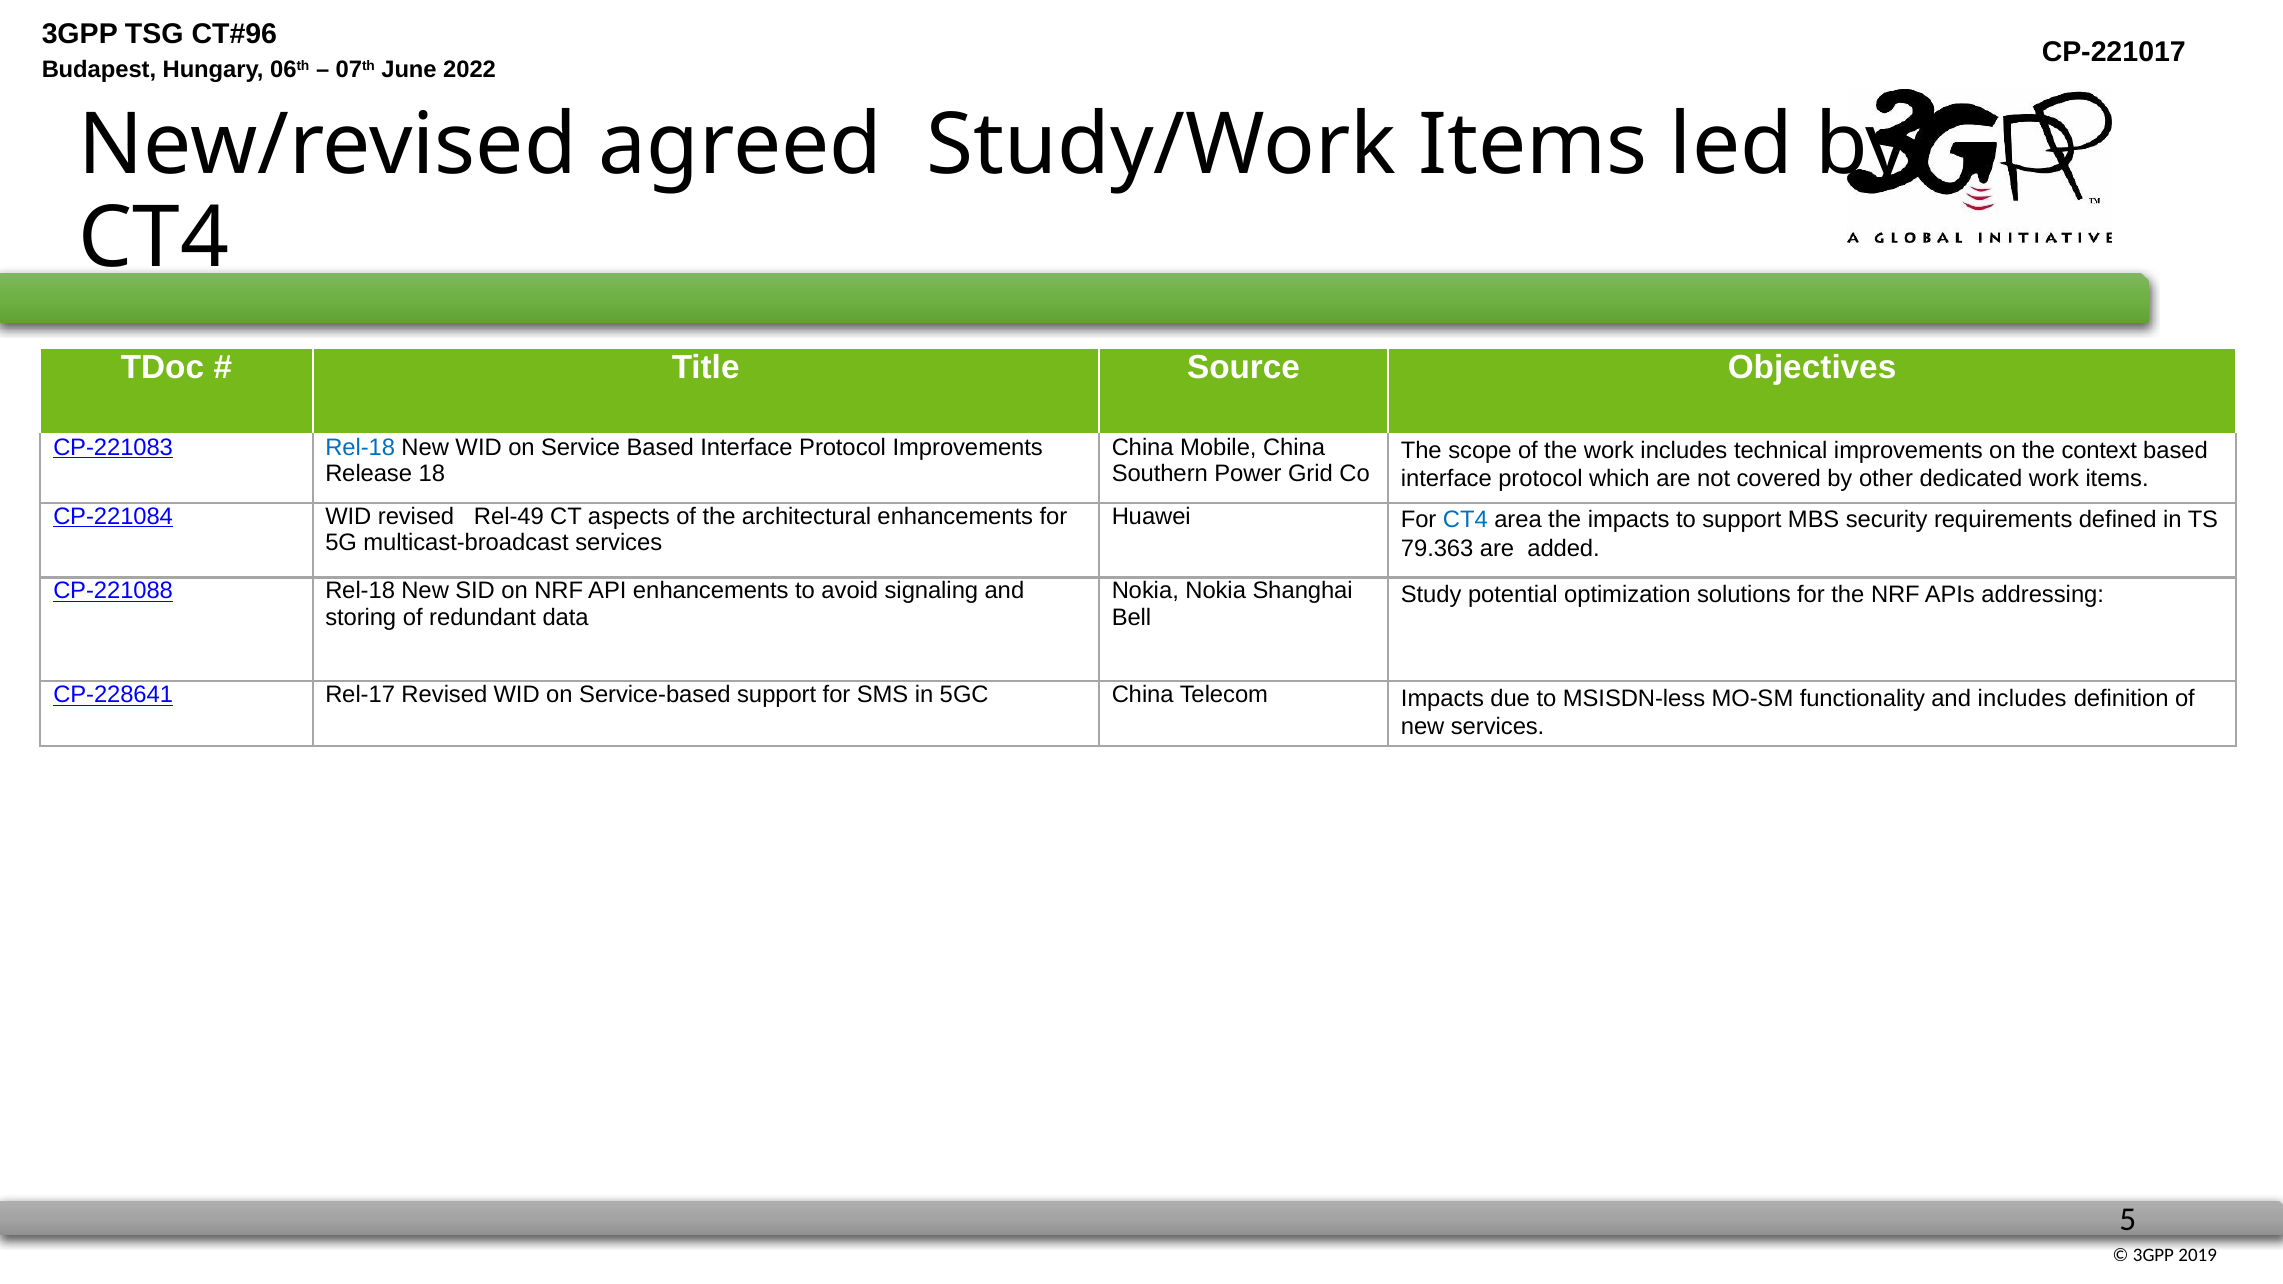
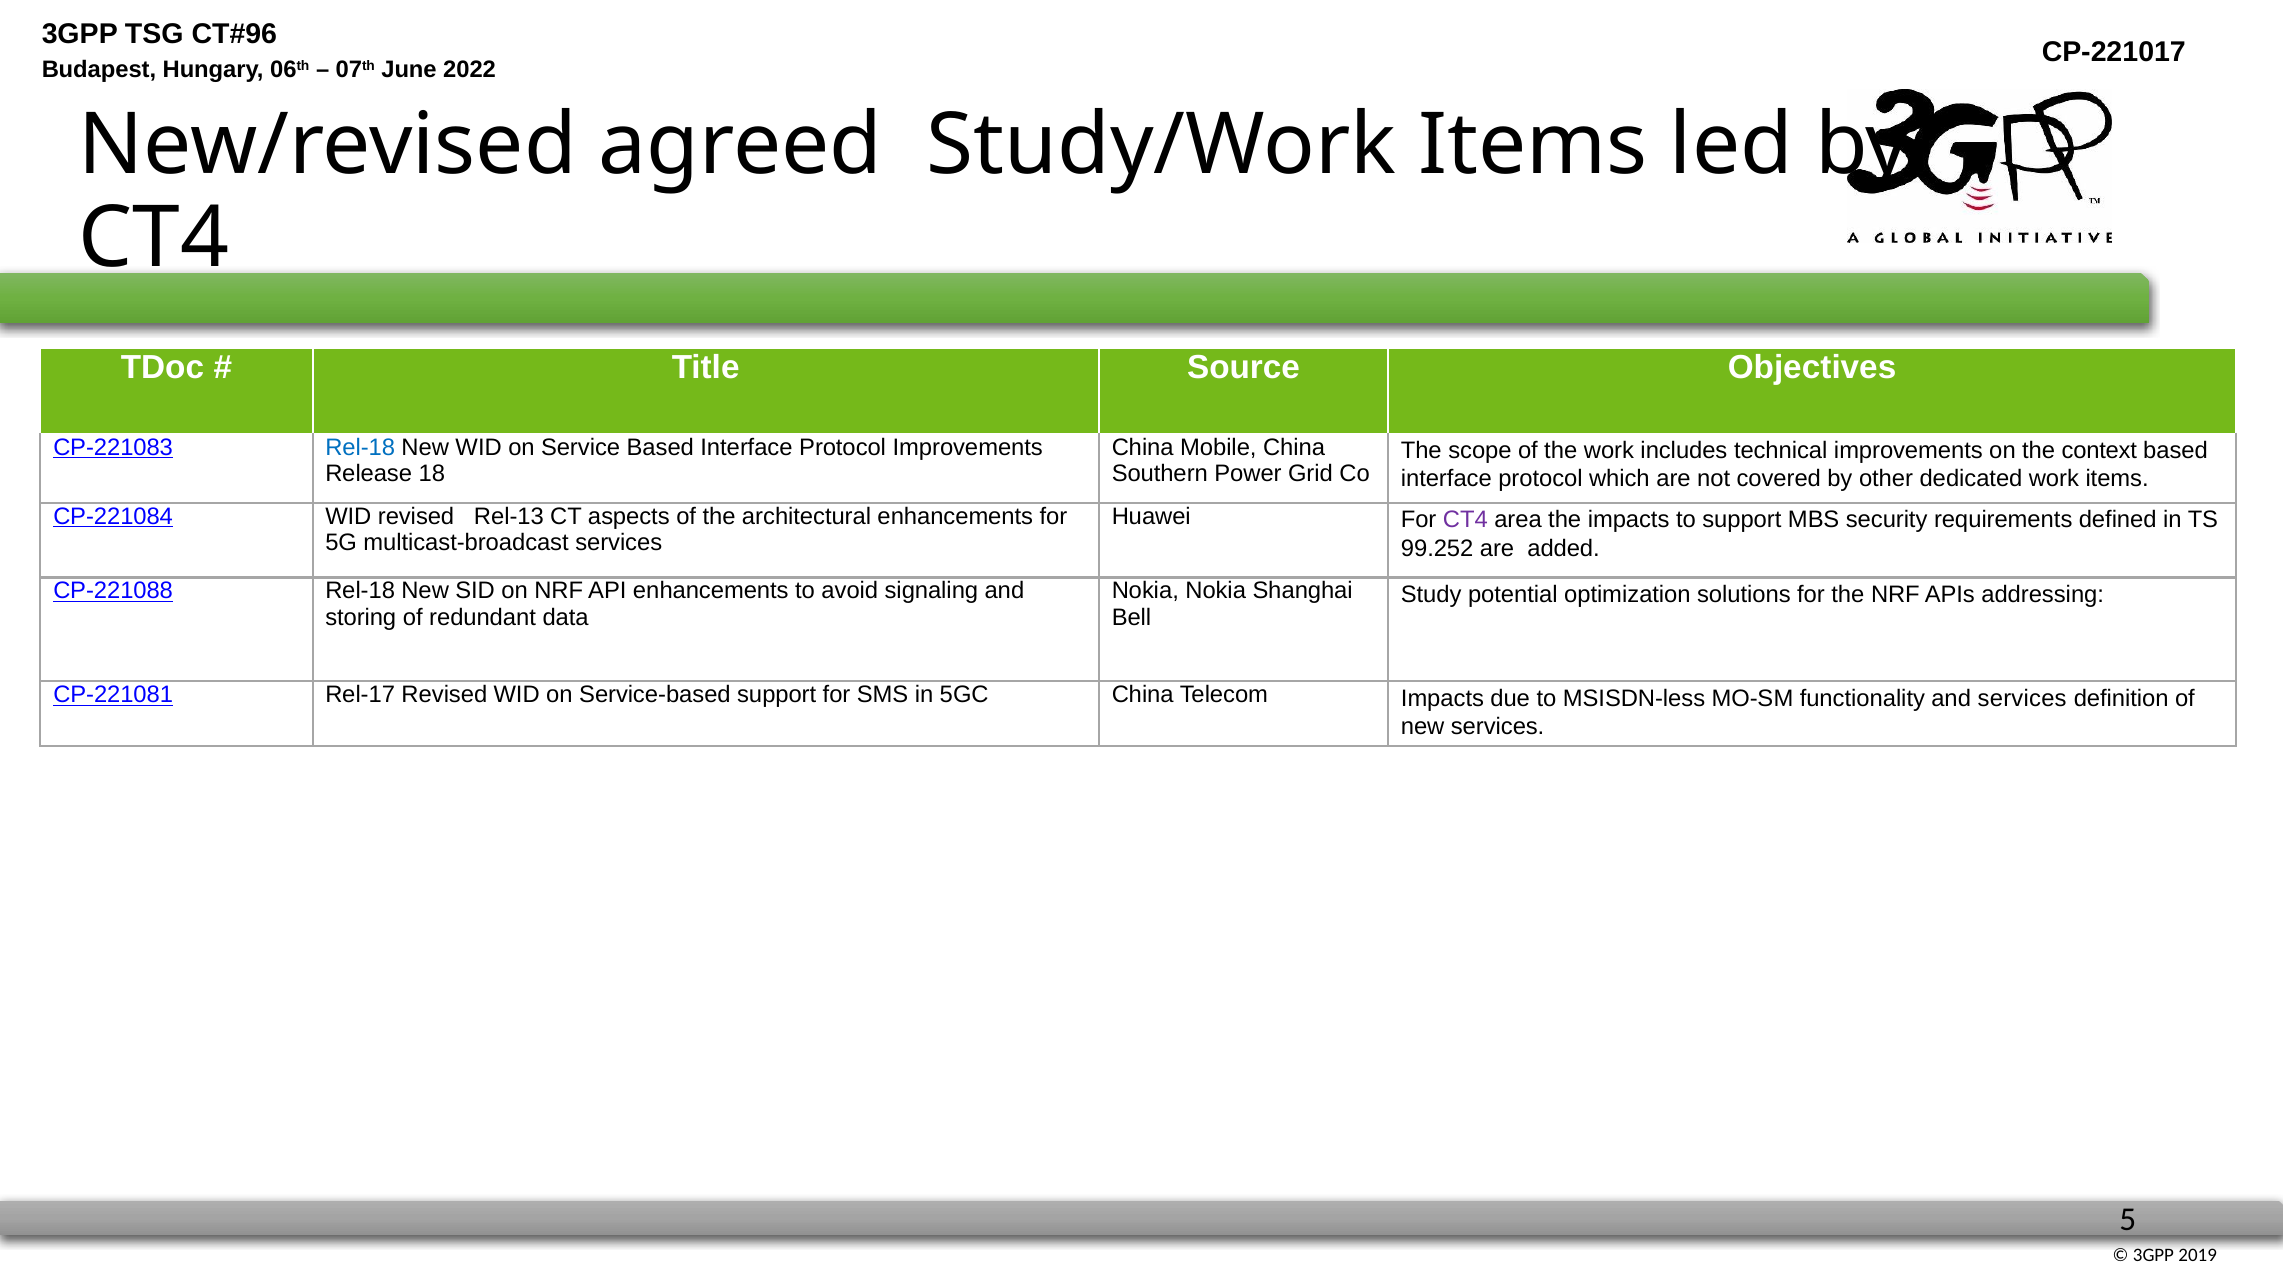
Rel-49: Rel-49 -> Rel-13
CT4 at (1465, 520) colour: blue -> purple
79.363: 79.363 -> 99.252
CP-228641: CP-228641 -> CP-221081
and includes: includes -> services
